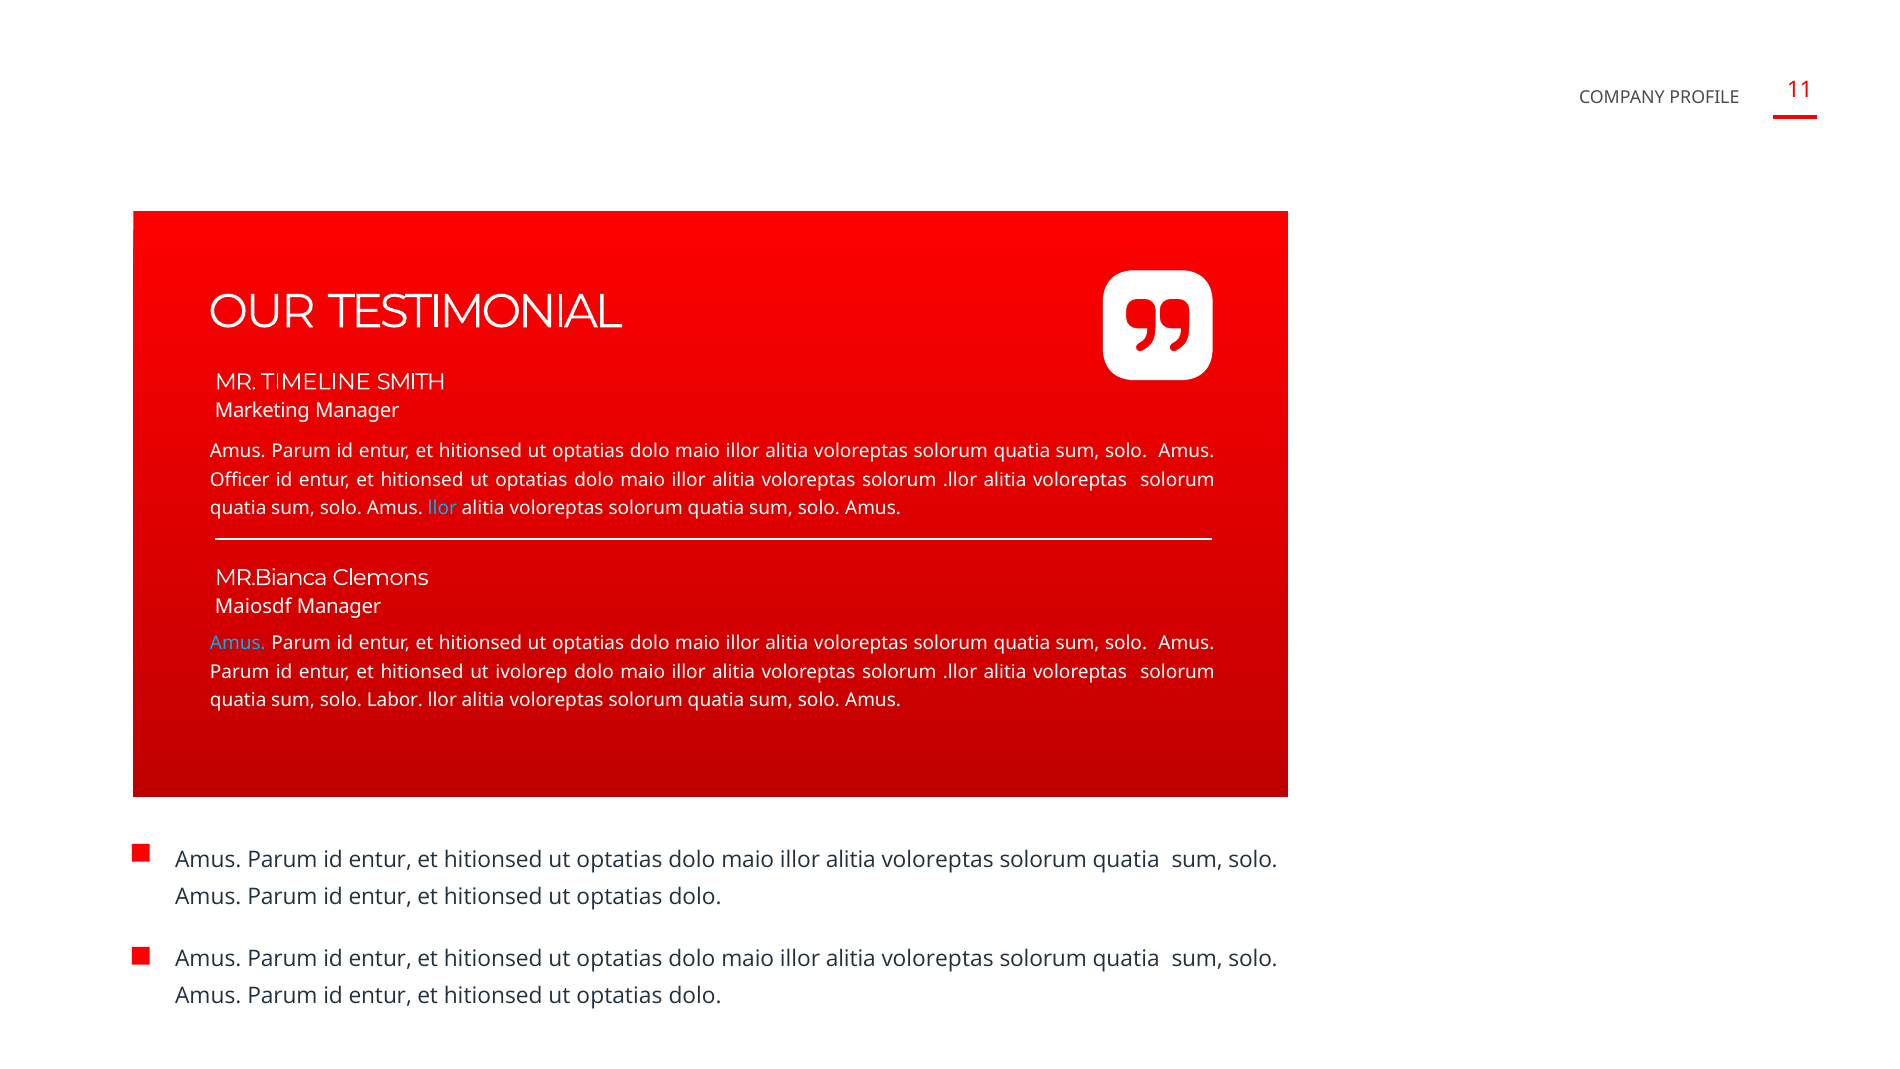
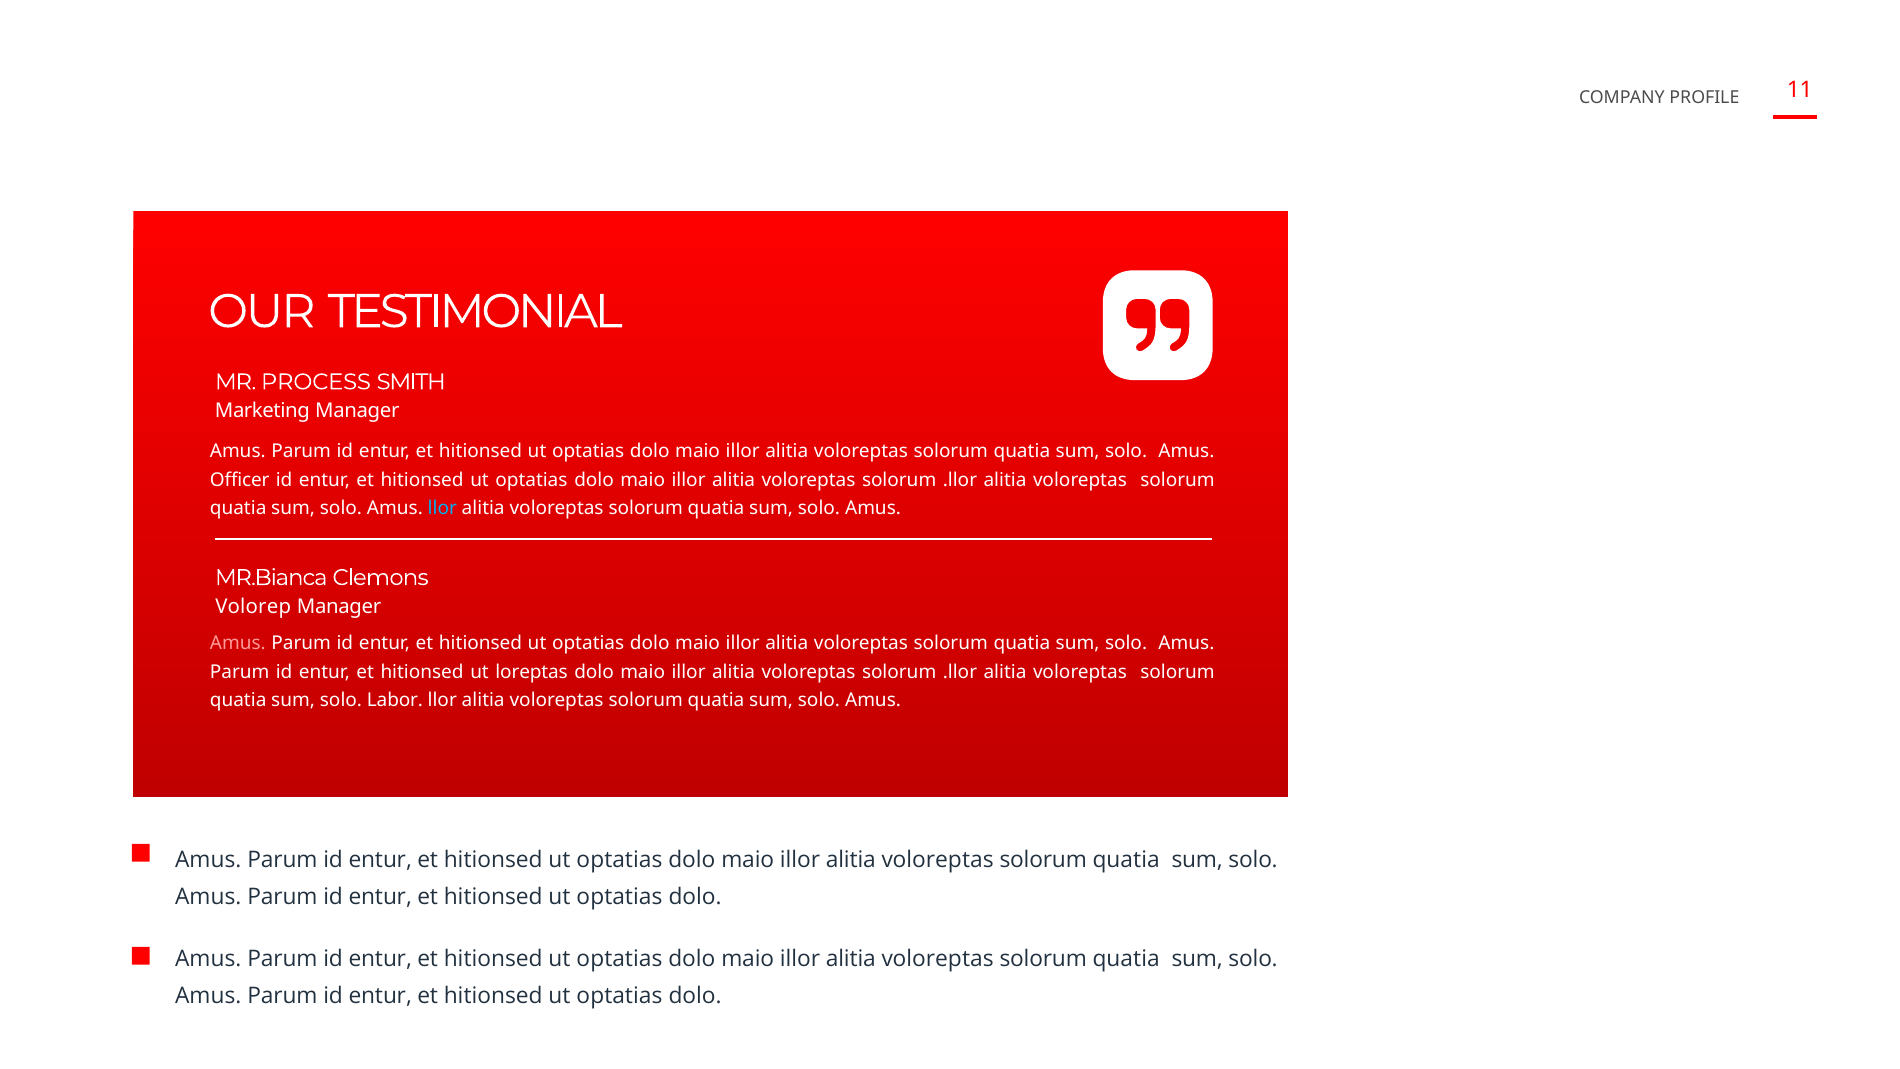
TIMELINE: TIMELINE -> PROCESS
Maiosdf: Maiosdf -> Volorep
Amus at (238, 643) colour: light blue -> pink
ivolorep: ivolorep -> loreptas
